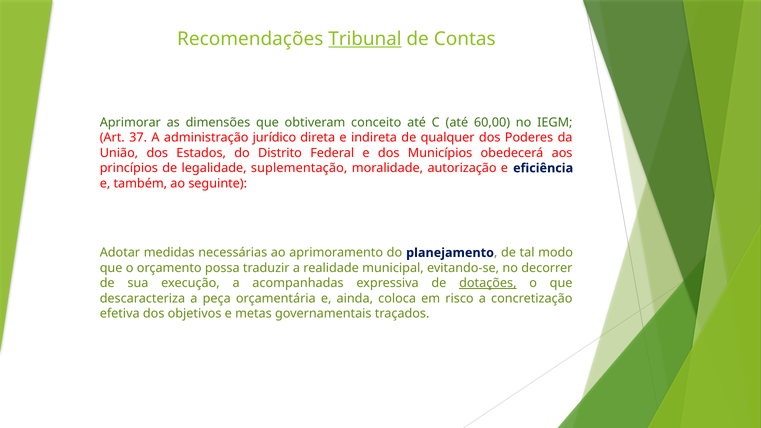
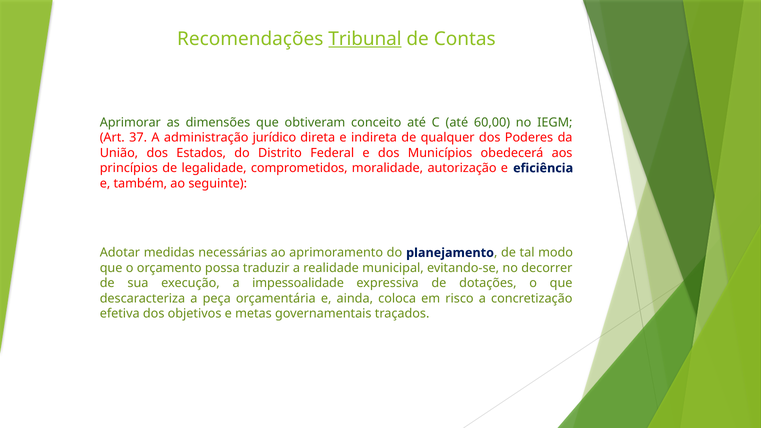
suplementação: suplementação -> comprometidos
acompanhadas: acompanhadas -> impessoalidade
dotações underline: present -> none
